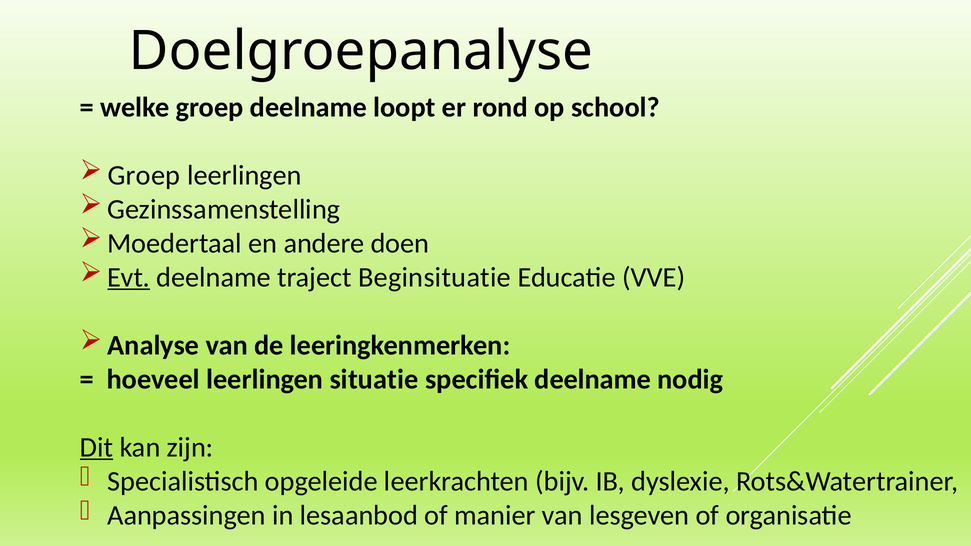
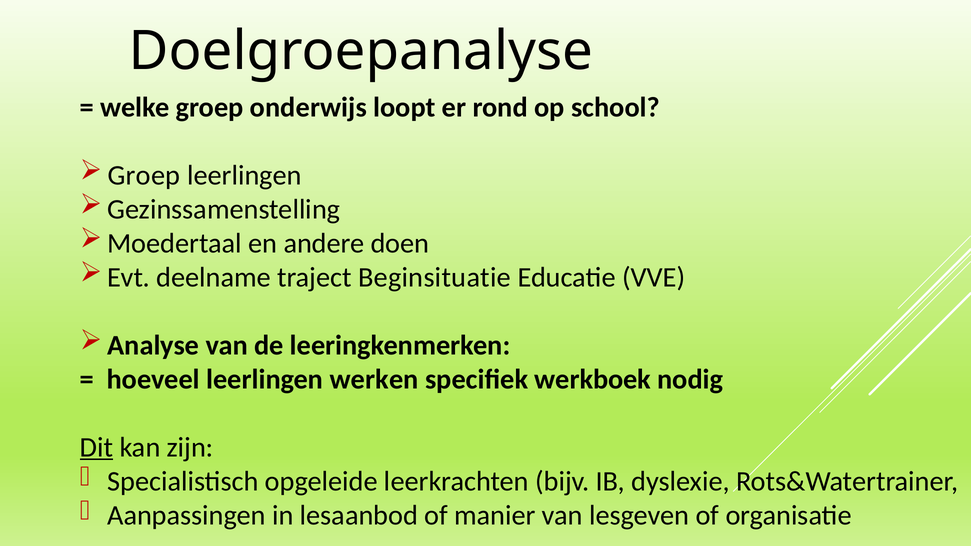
groep deelname: deelname -> onderwijs
Evt underline: present -> none
situatie: situatie -> werken
specifiek deelname: deelname -> werkboek
